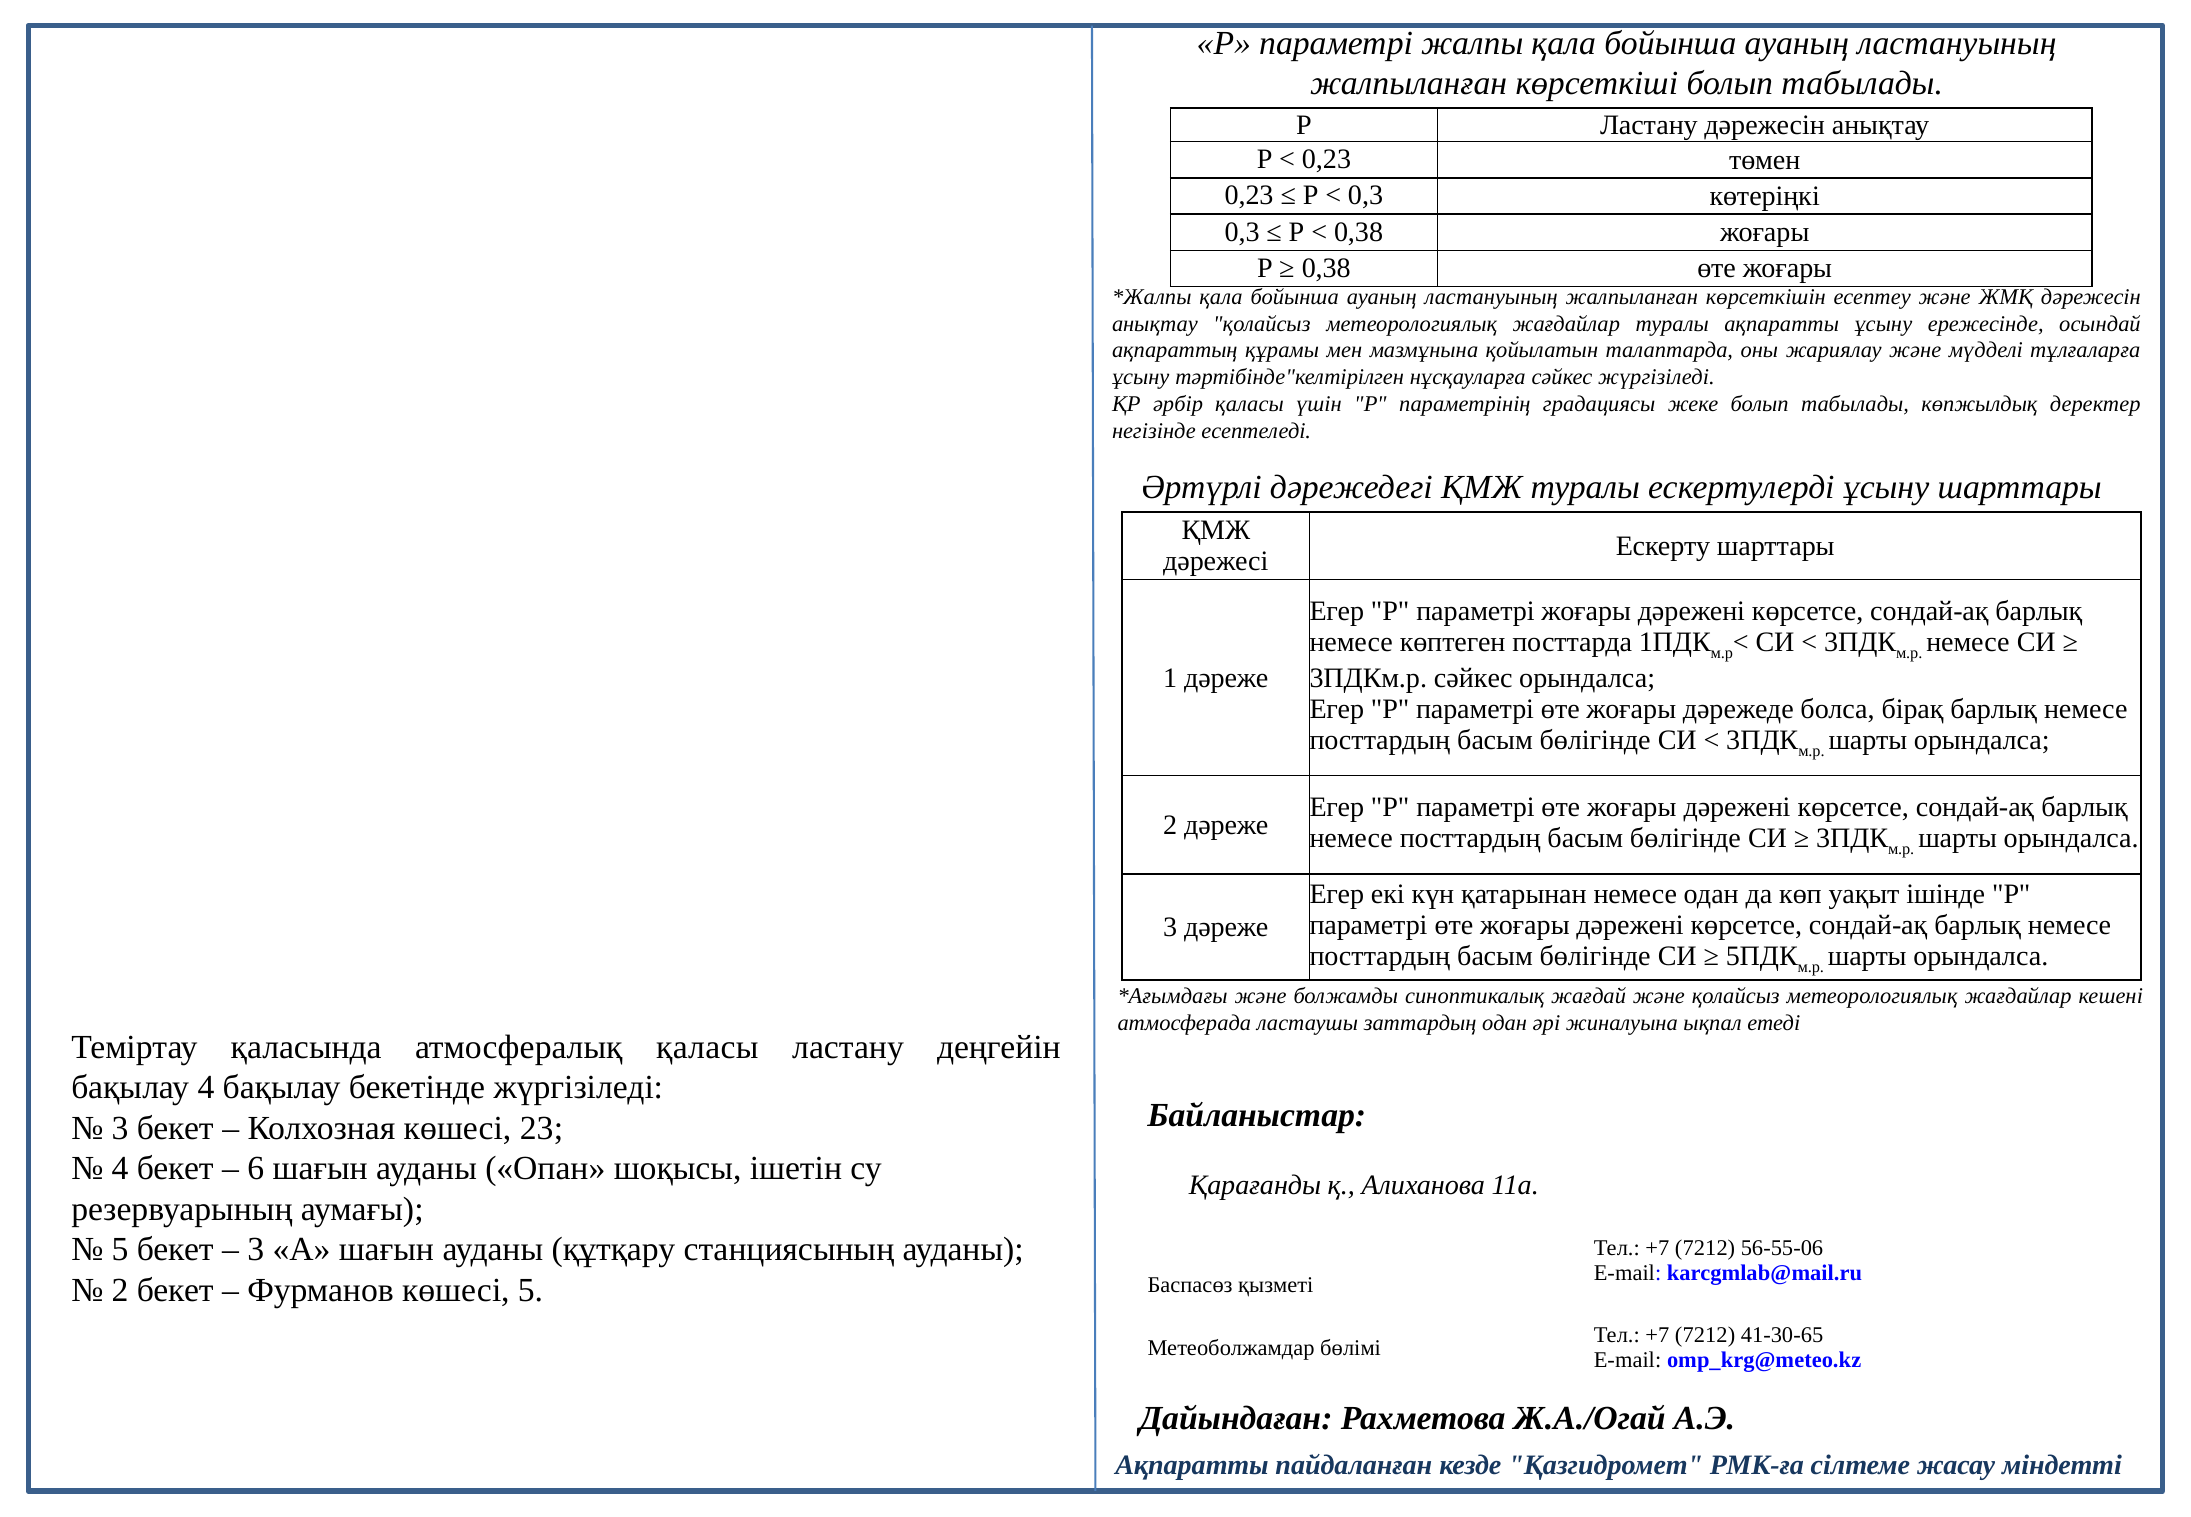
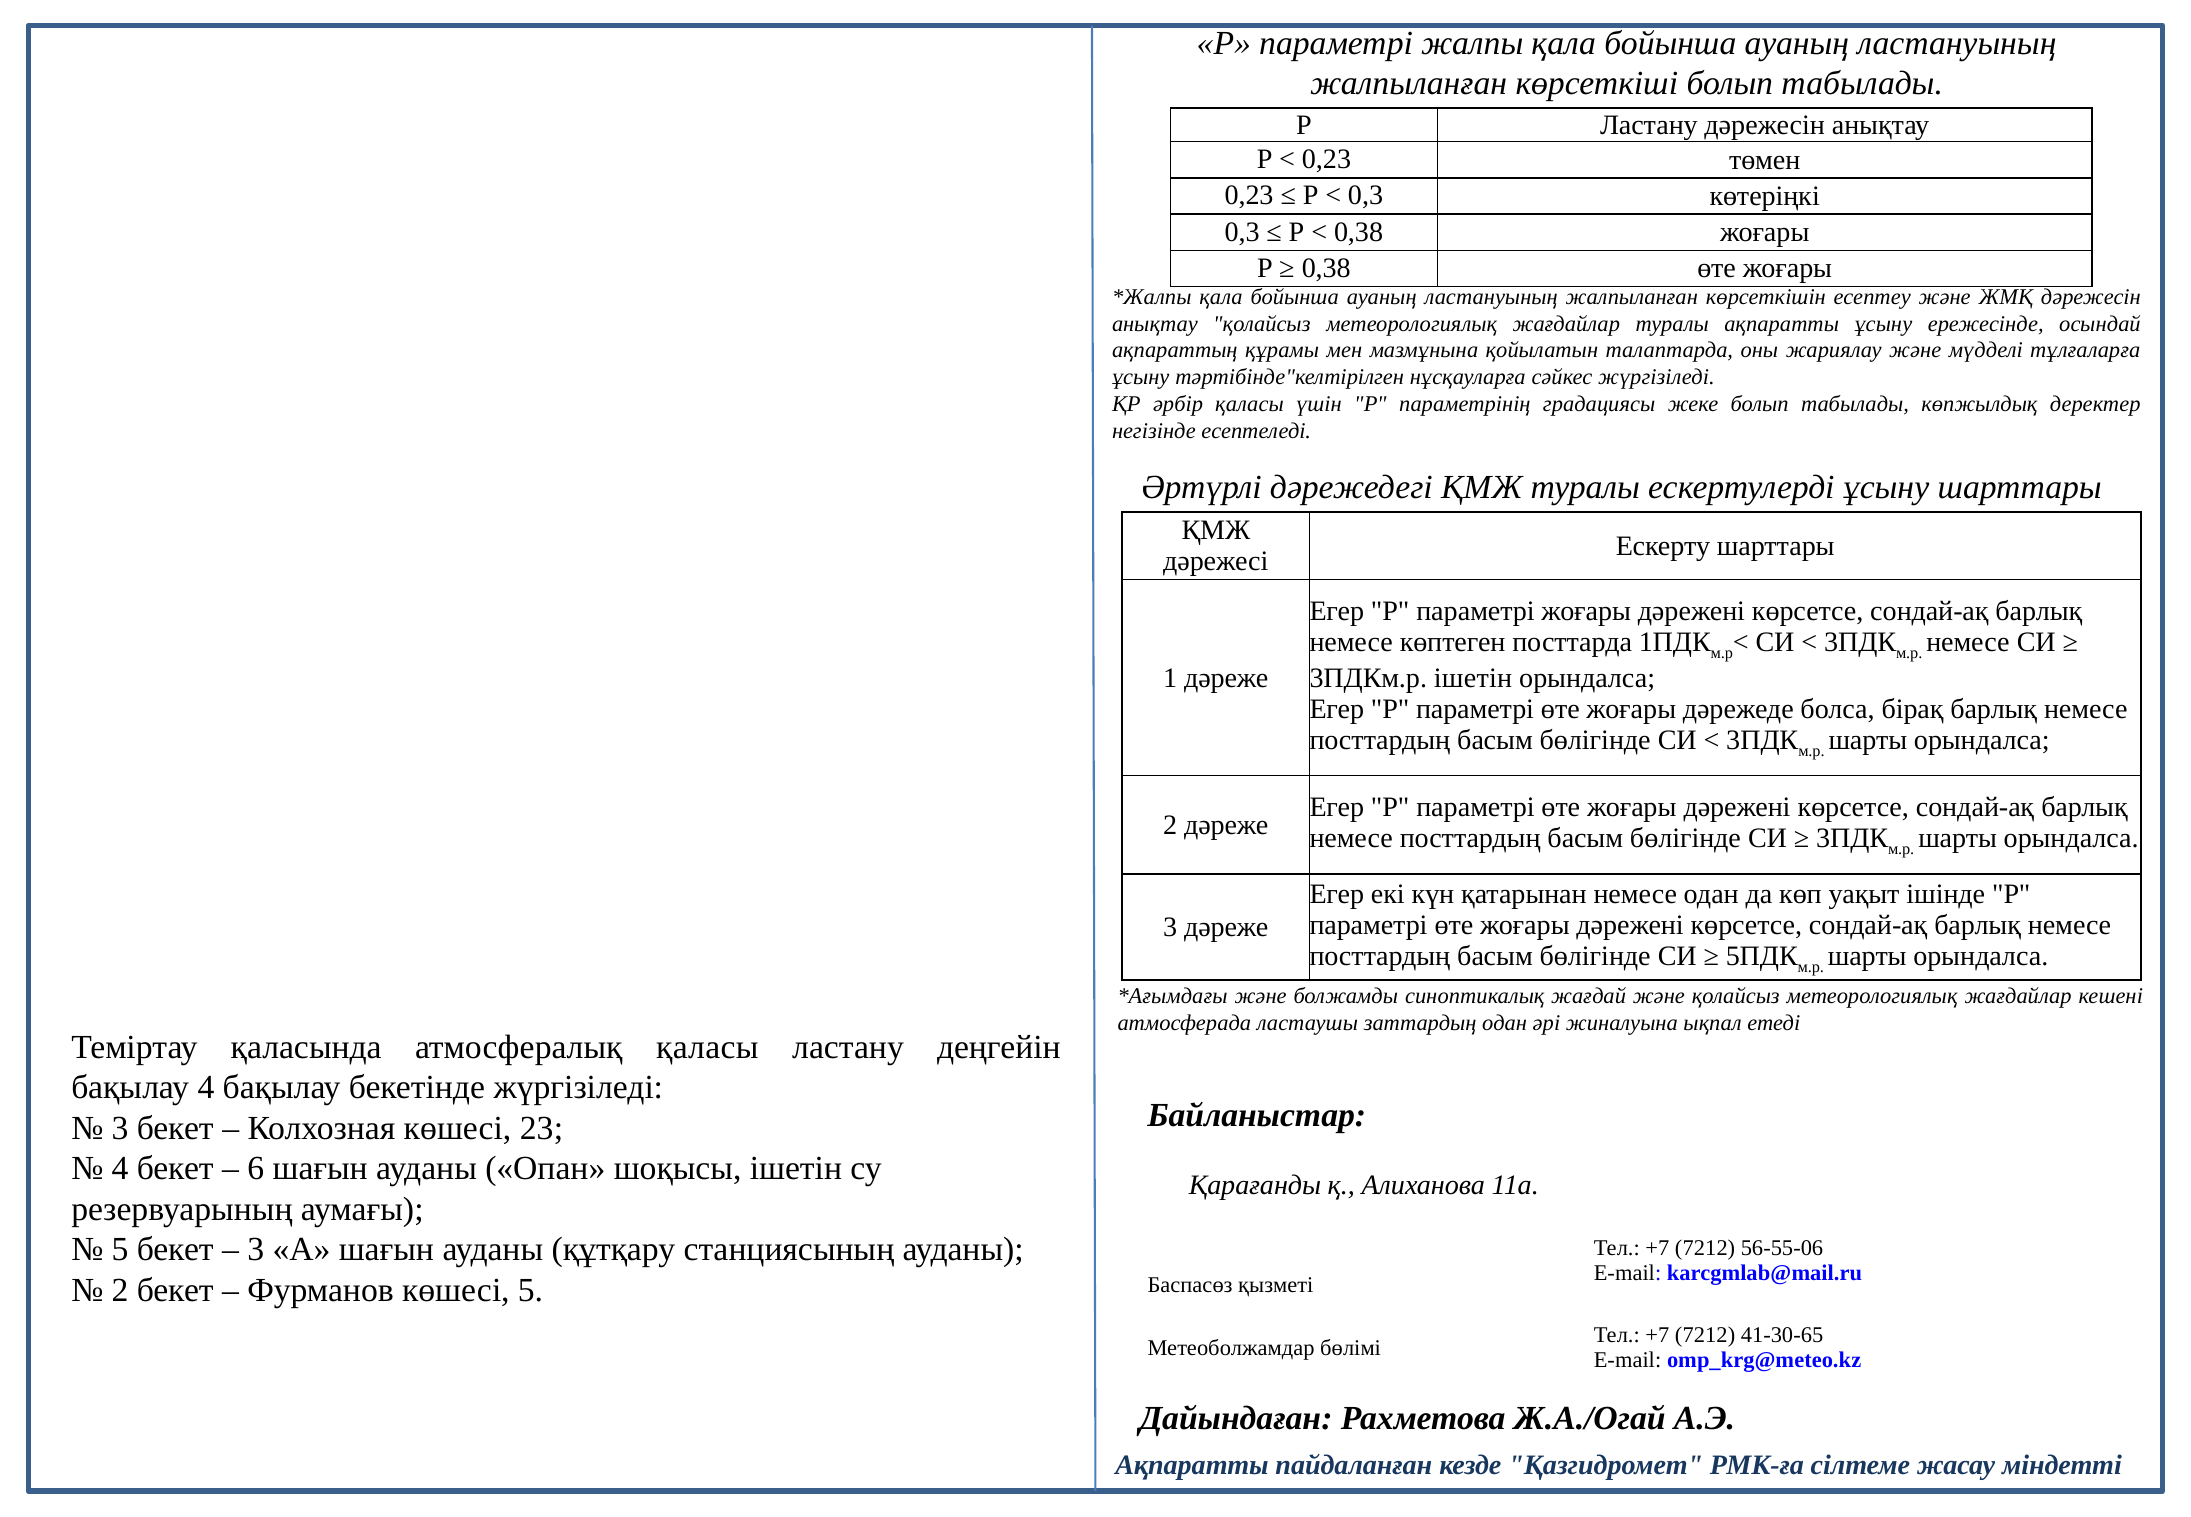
3ПДКм.р сәйкес: сәйкес -> ішетін
